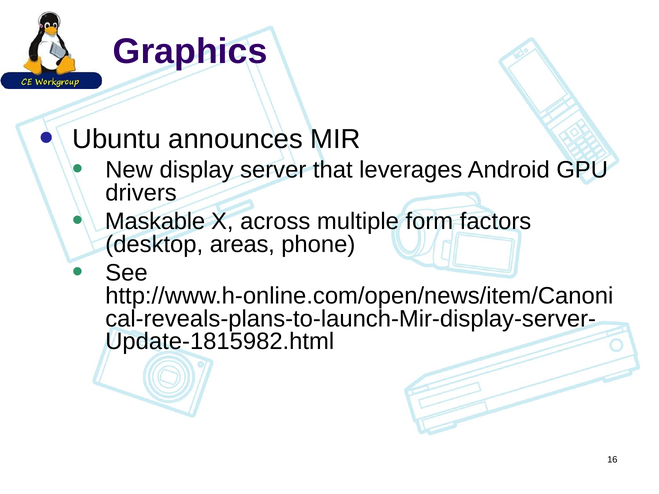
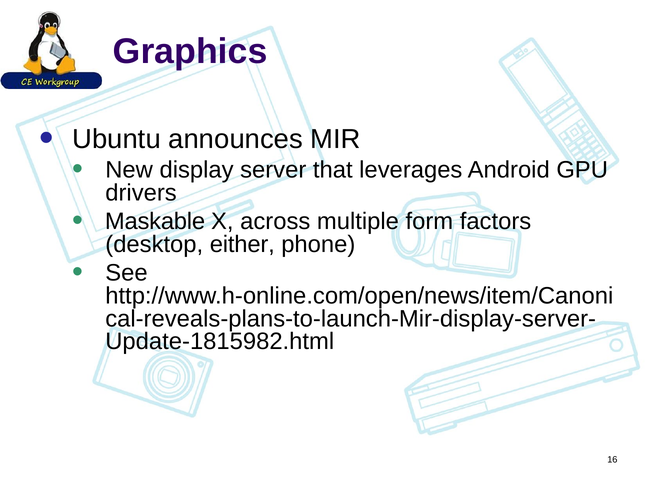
areas: areas -> either
